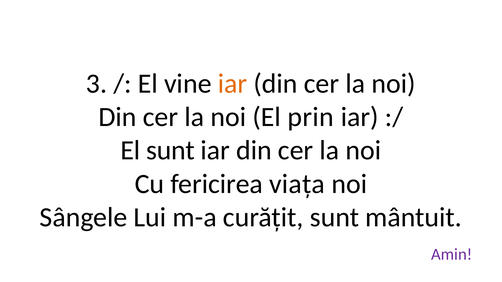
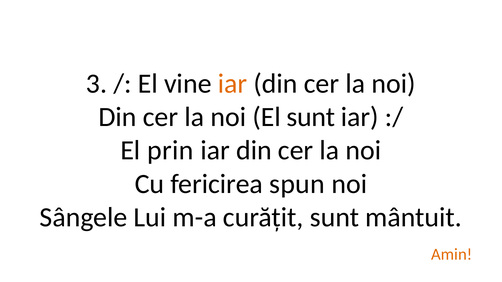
El prin: prin -> sunt
El sunt: sunt -> prin
viața: viața -> spun
Amin colour: purple -> orange
